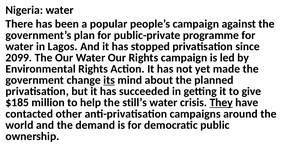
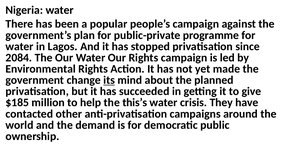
2099: 2099 -> 2084
still’s: still’s -> this’s
They underline: present -> none
